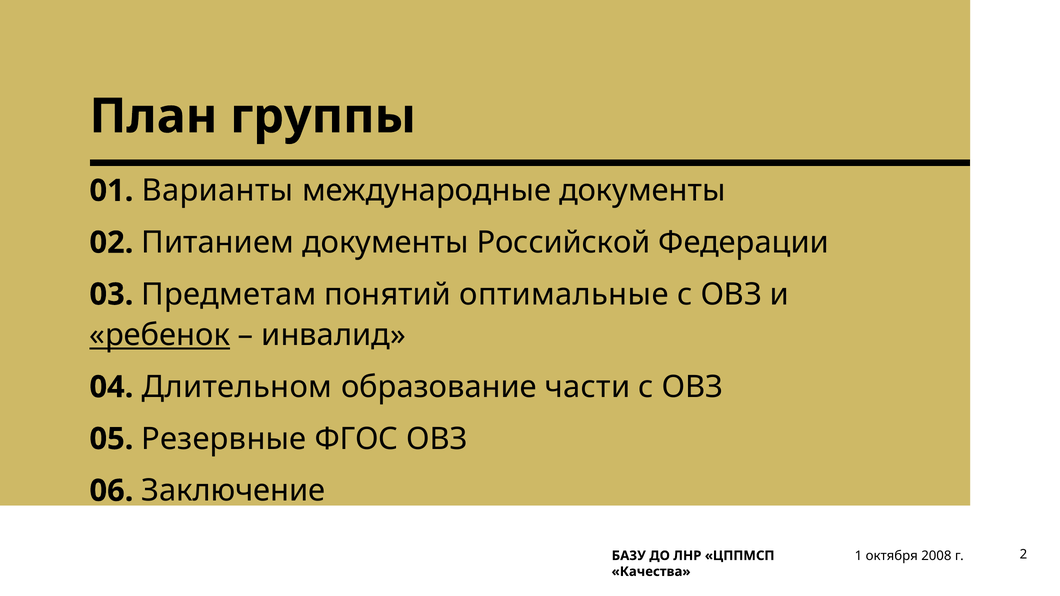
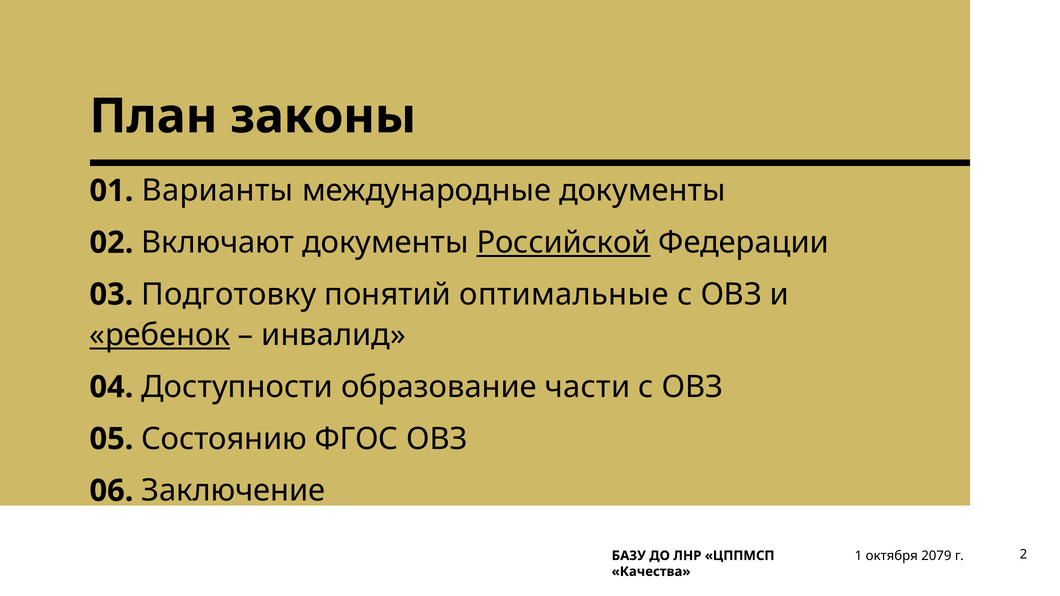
группы: группы -> законы
Питанием: Питанием -> Включают
Российской underline: none -> present
Предметам: Предметам -> Подготовку
Длительном: Длительном -> Доступности
Резервные: Резервные -> Состоянию
2008: 2008 -> 2079
